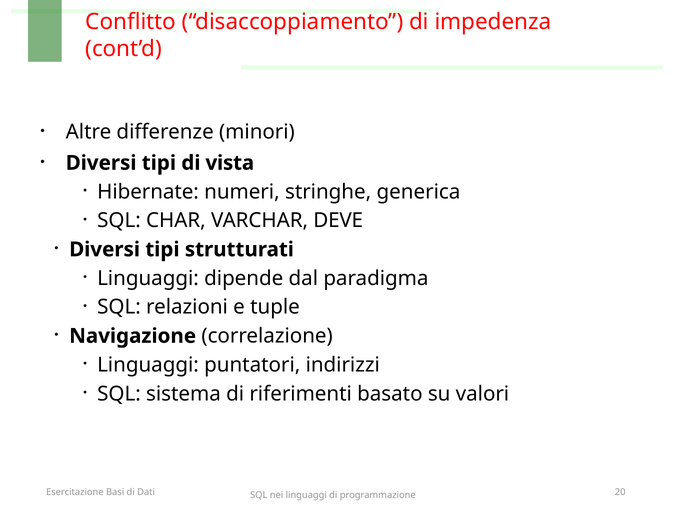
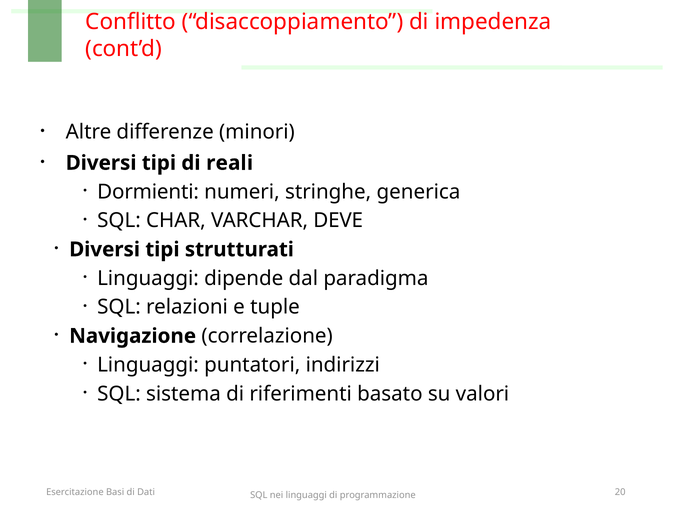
vista: vista -> reali
Hibernate: Hibernate -> Dormienti
